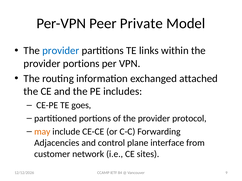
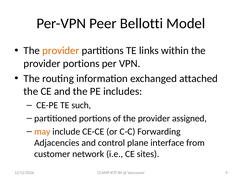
Private: Private -> Bellotti
provider at (61, 51) colour: blue -> orange
goes: goes -> such
protocol: protocol -> assigned
